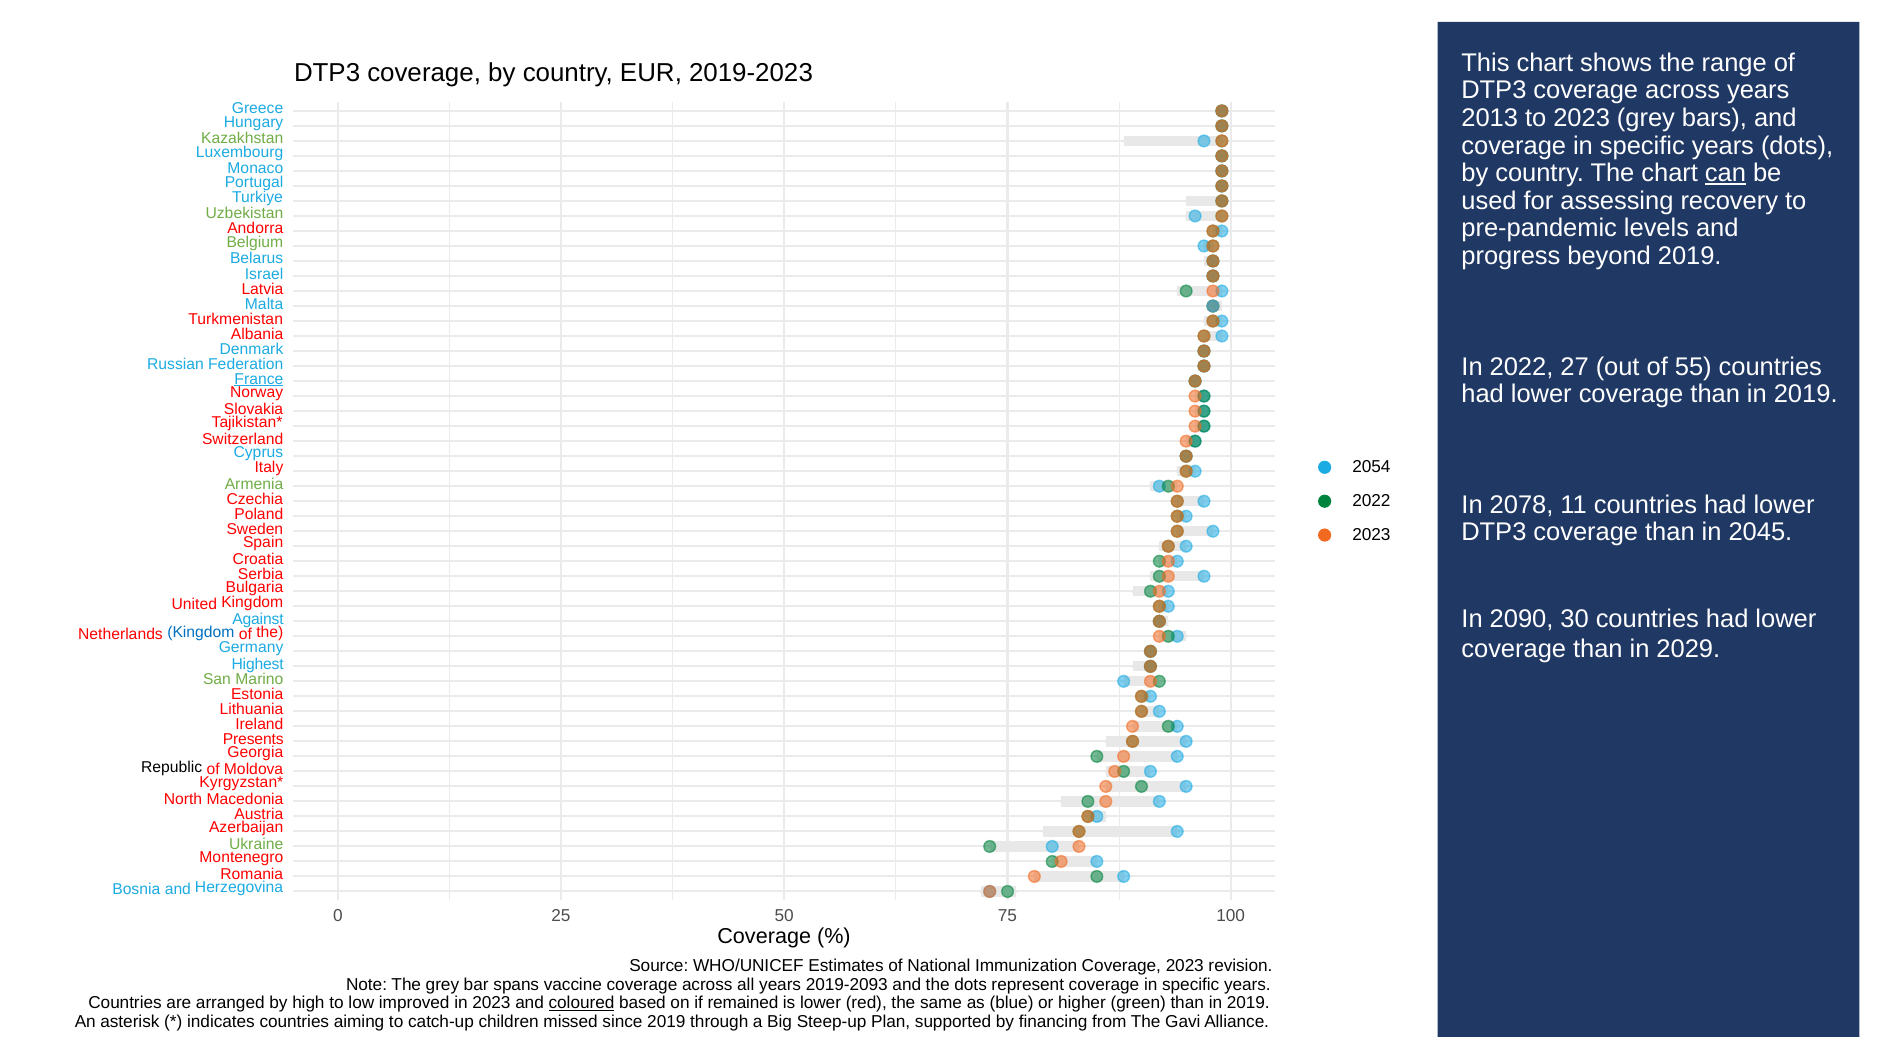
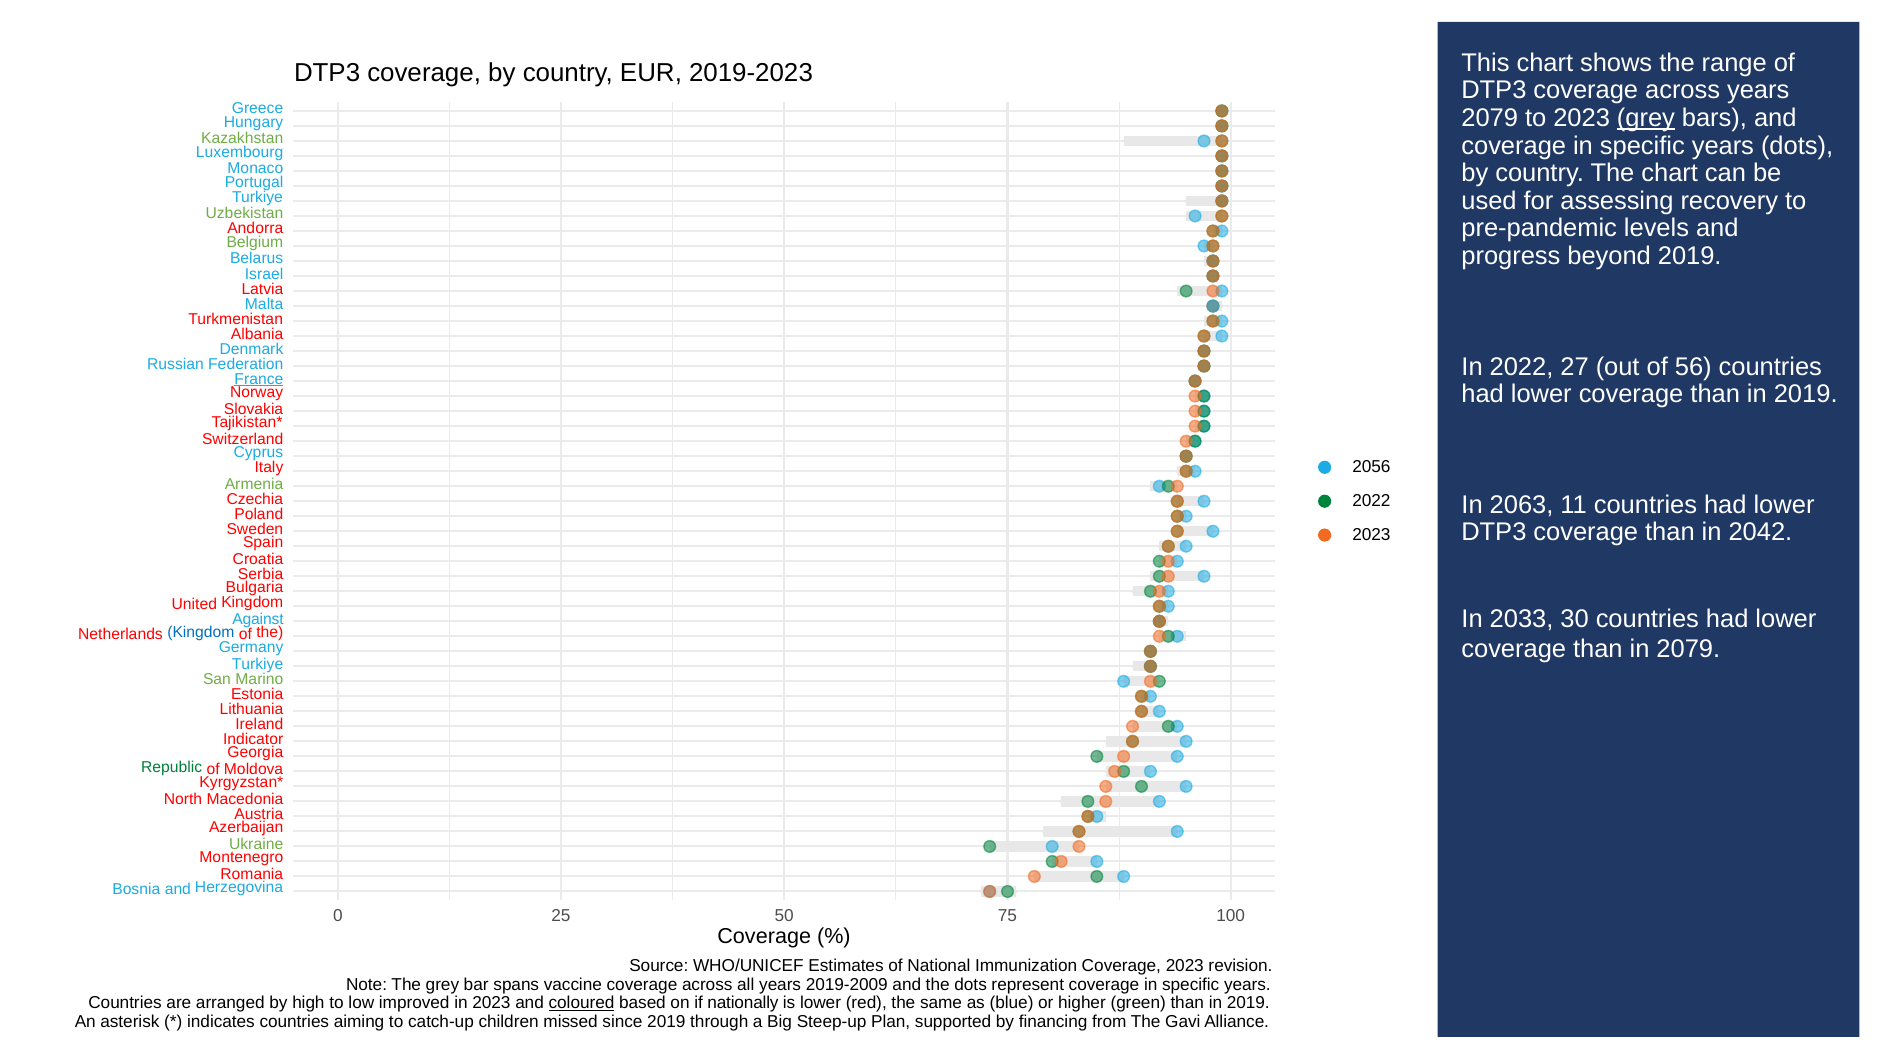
2013 at (1490, 118): 2013 -> 2079
grey at (1646, 118) underline: none -> present
can underline: present -> none
55: 55 -> 56
2054: 2054 -> 2056
2078: 2078 -> 2063
2045: 2045 -> 2042
2090: 2090 -> 2033
in 2029: 2029 -> 2079
Highest at (258, 664): Highest -> Turkiye
Presents: Presents -> Indicator
Republic colour: black -> green
2019-2093: 2019-2093 -> 2019-2009
remained: remained -> nationally
